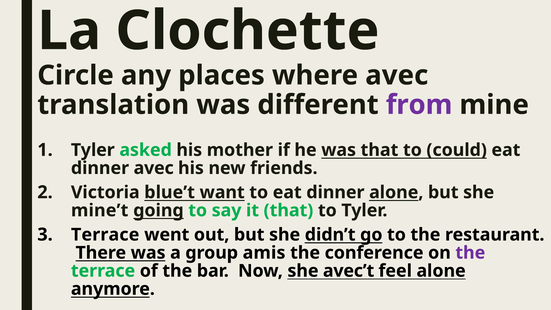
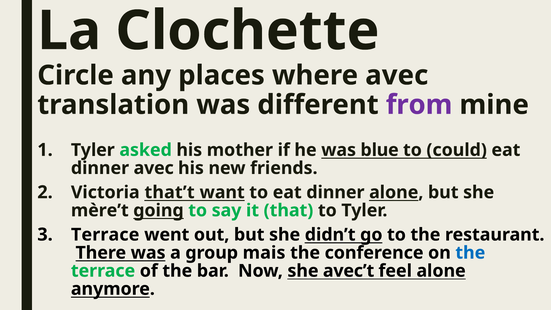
was that: that -> blue
blue’t: blue’t -> that’t
mine’t: mine’t -> mère’t
amis: amis -> mais
the at (470, 253) colour: purple -> blue
